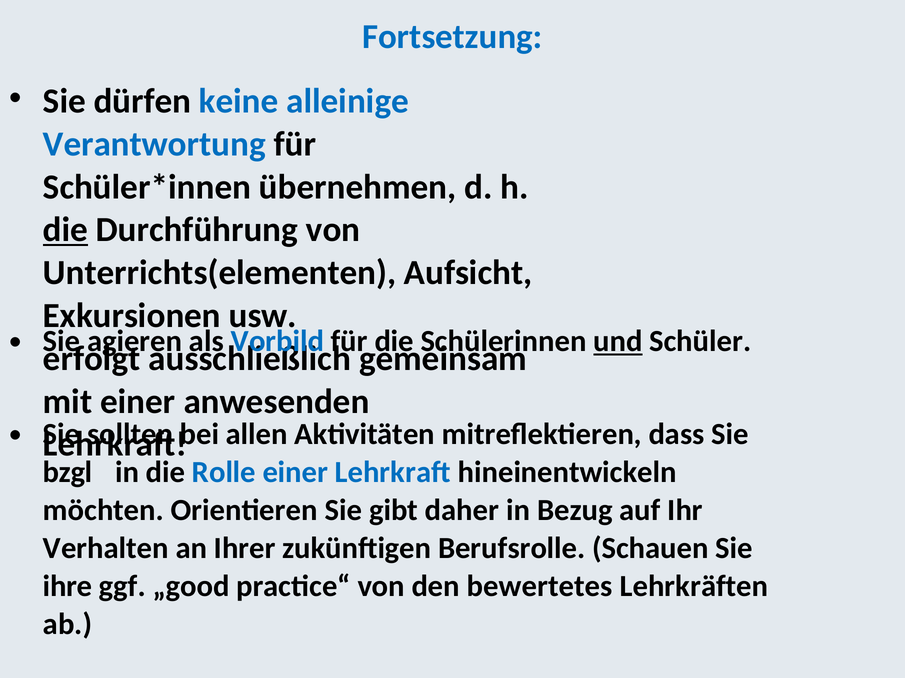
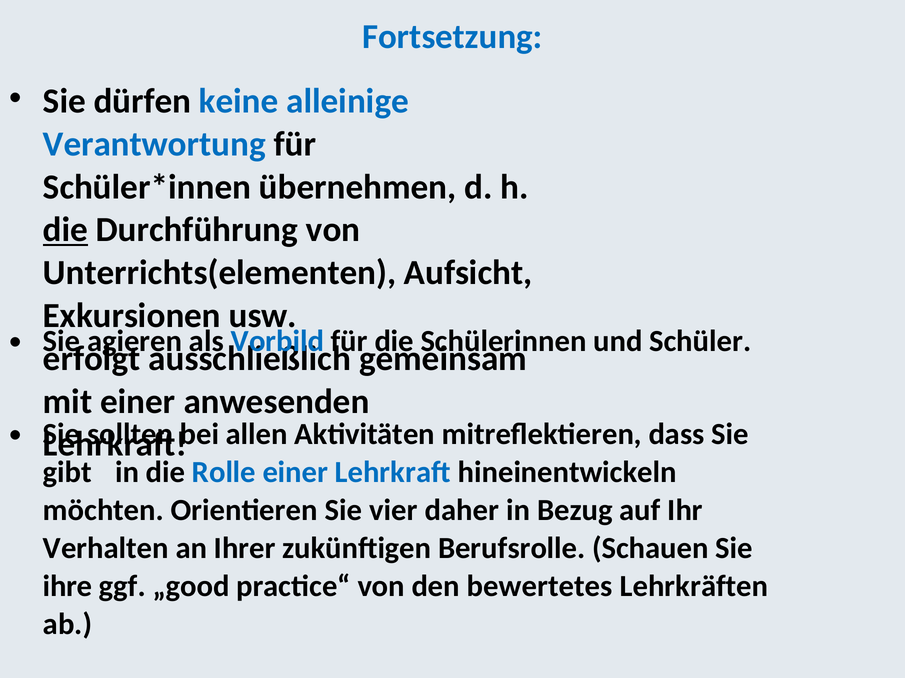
und underline: present -> none
bzgl: bzgl -> gibt
gibt: gibt -> vier
